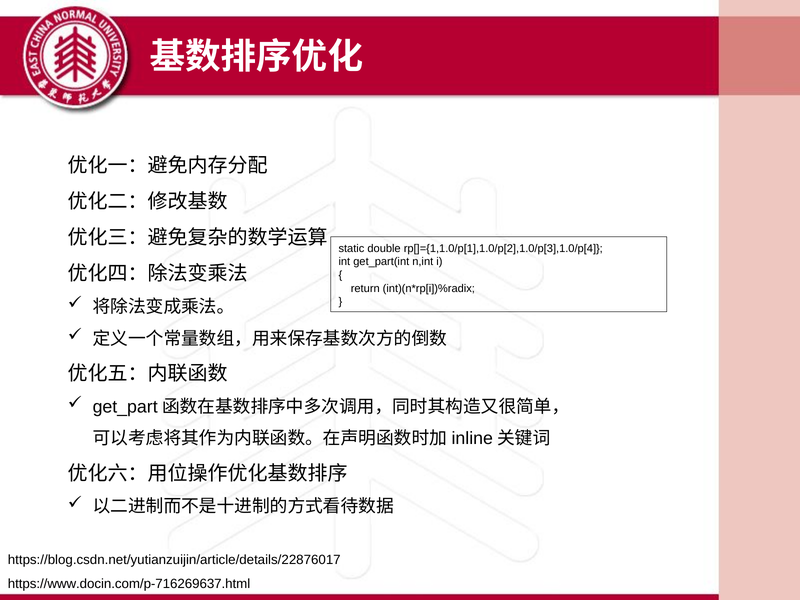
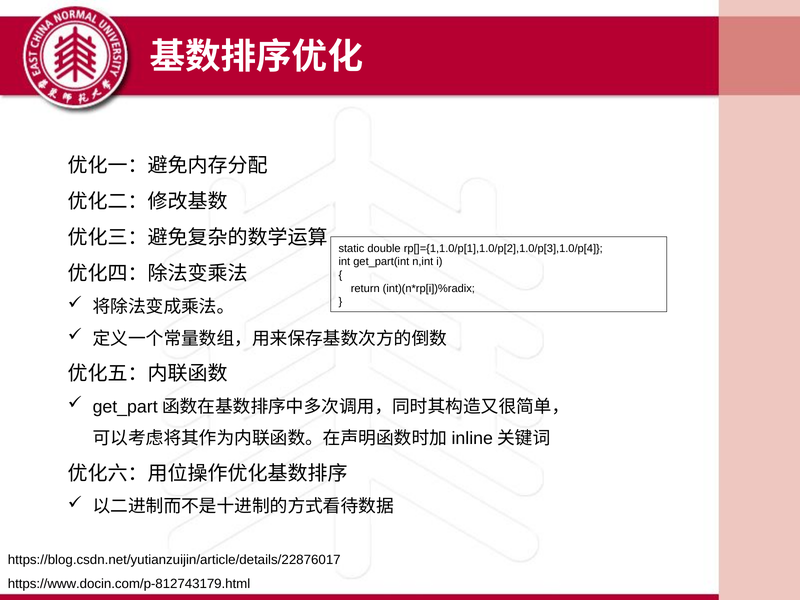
https://www.docin.com/p-716269637.html: https://www.docin.com/p-716269637.html -> https://www.docin.com/p-812743179.html
